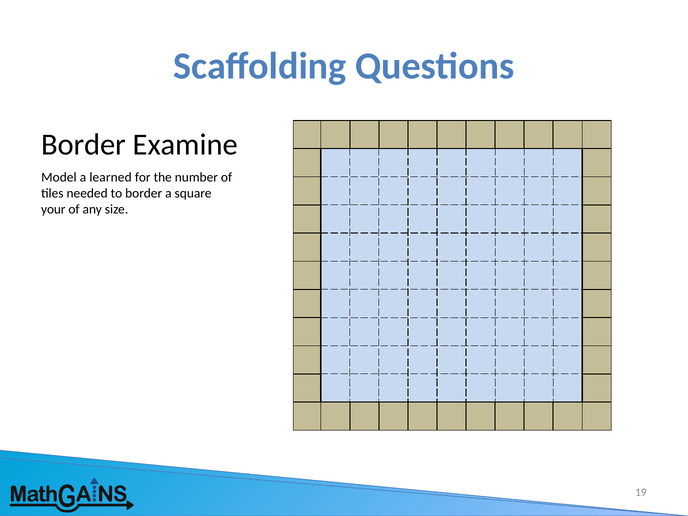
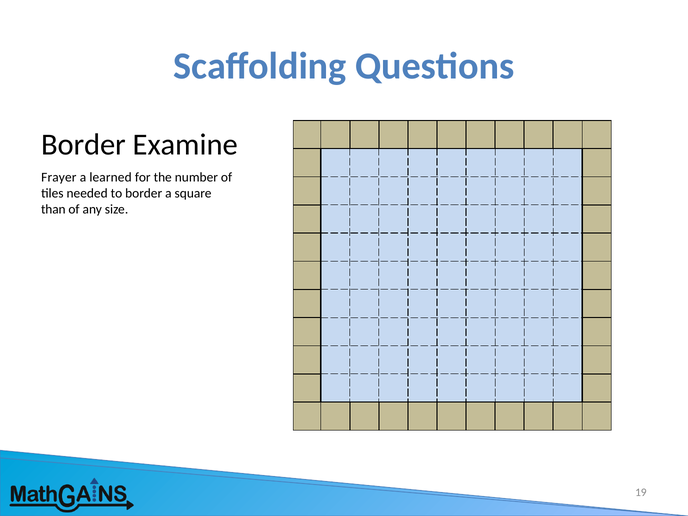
Model: Model -> Frayer
your: your -> than
